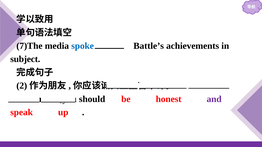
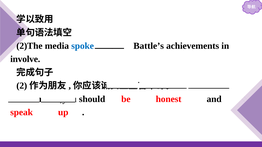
7)The: 7)The -> 2)The
subject: subject -> involve
and colour: purple -> black
